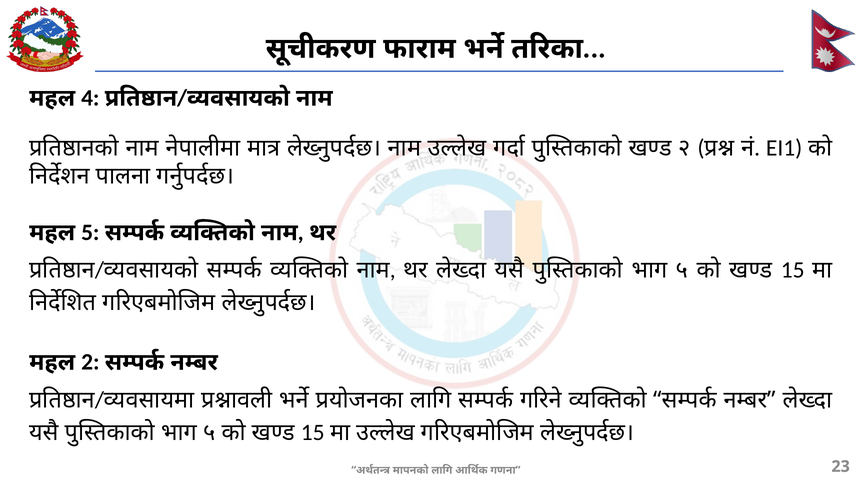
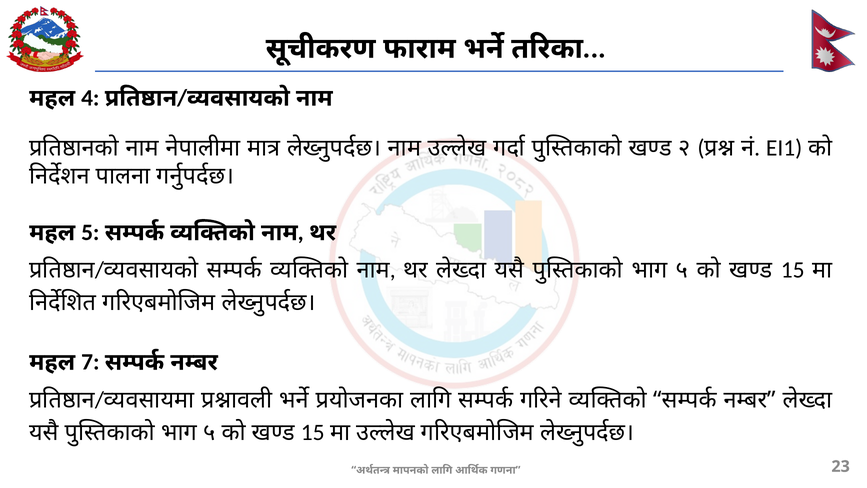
2: 2 -> 7
